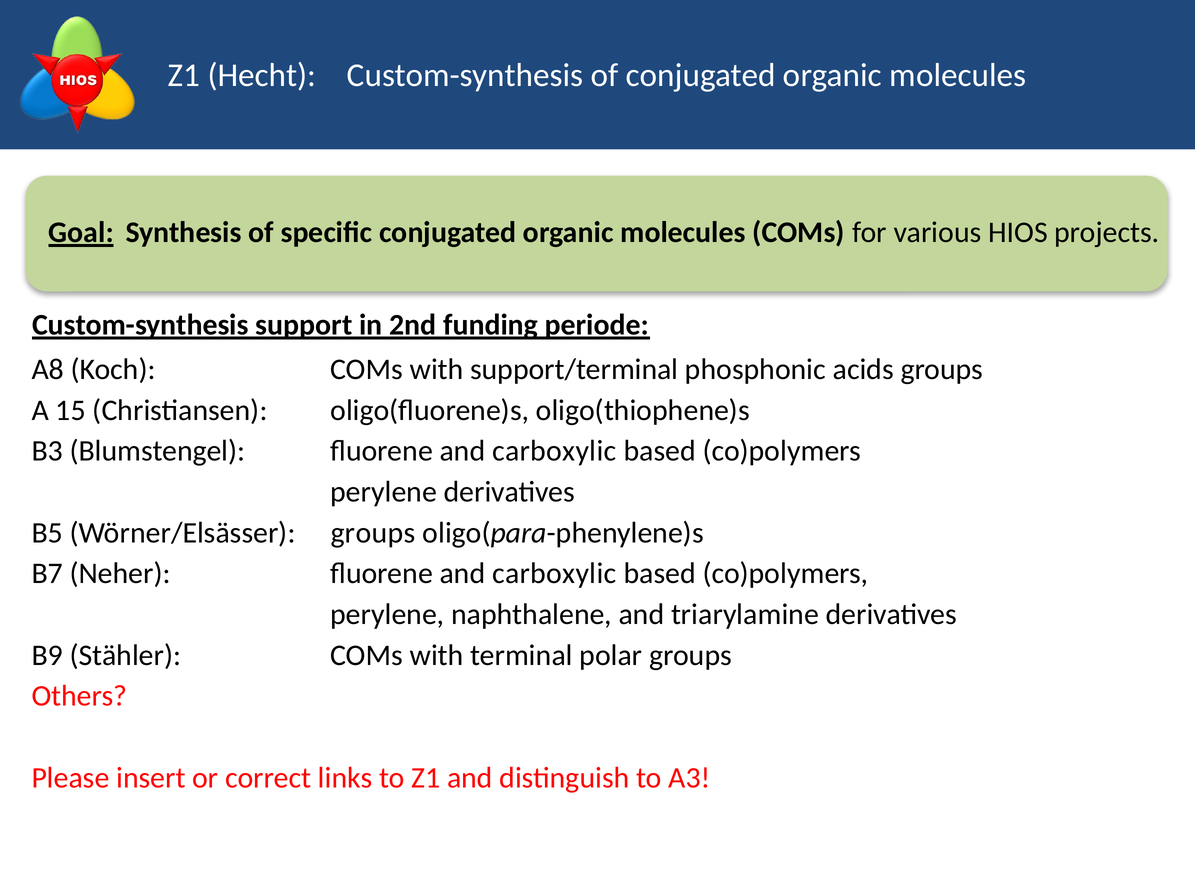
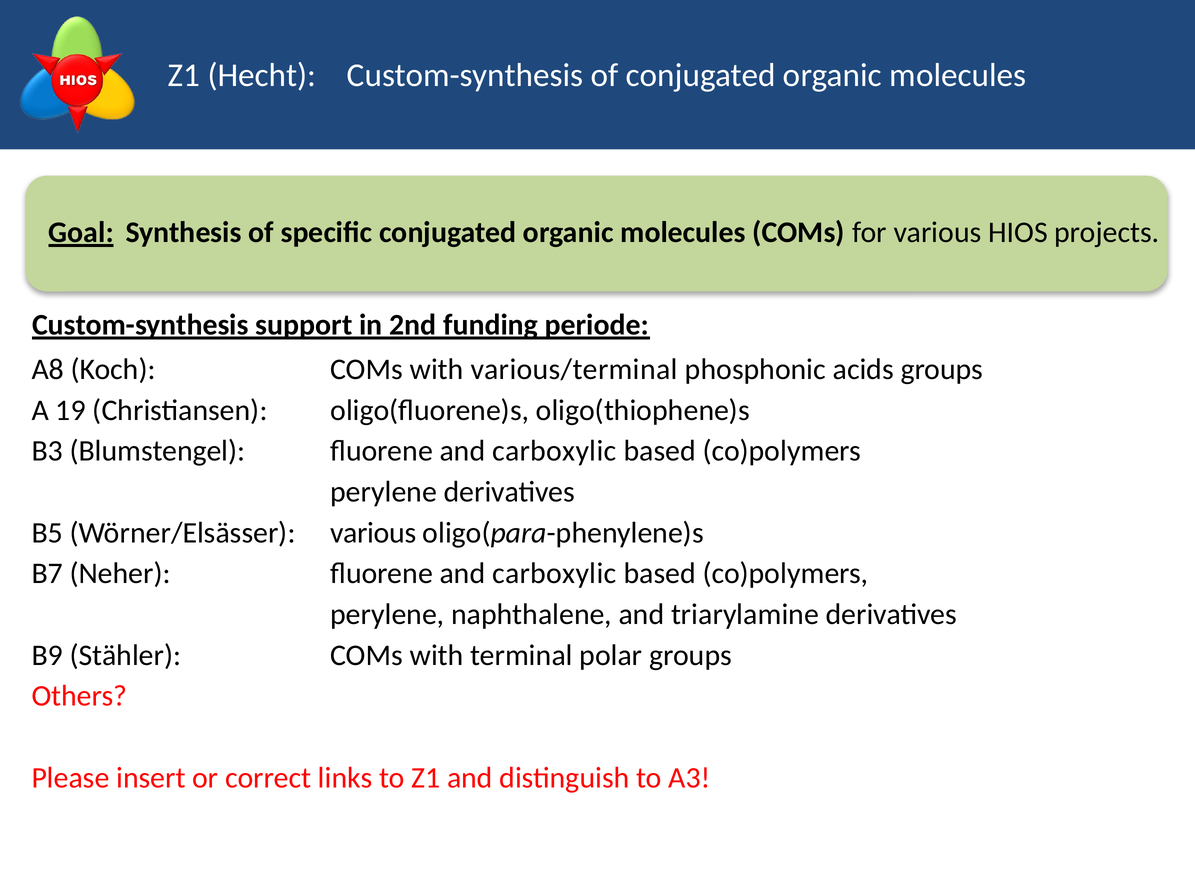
support/terminal: support/terminal -> various/terminal
15: 15 -> 19
Wörner/Elsässer groups: groups -> various
